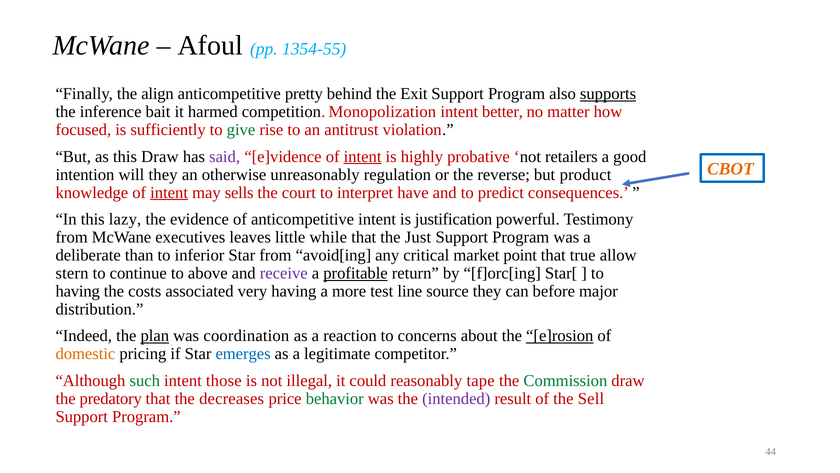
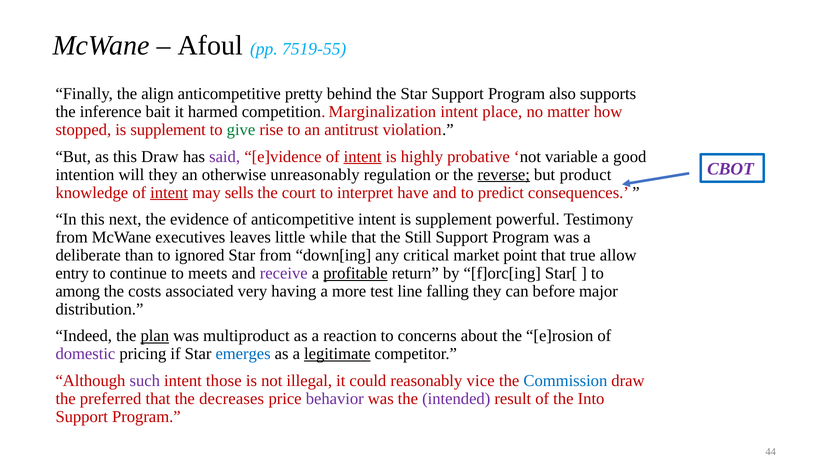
1354-55: 1354-55 -> 7519-55
the Exit: Exit -> Star
supports underline: present -> none
Monopolization: Monopolization -> Marginalization
better: better -> place
focused: focused -> stopped
sufficiently at (168, 130): sufficiently -> supplement
retailers: retailers -> variable
CBOT colour: orange -> purple
reverse underline: none -> present
lazy: lazy -> next
intent is justification: justification -> supplement
Just: Just -> Still
inferior: inferior -> ignored
avoid[ing: avoid[ing -> down[ing
stern: stern -> entry
above: above -> meets
having at (78, 291): having -> among
source: source -> falling
coordination: coordination -> multiproduct
e]rosion underline: present -> none
domestic colour: orange -> purple
legitimate underline: none -> present
such colour: green -> purple
tape: tape -> vice
Commission colour: green -> blue
predatory: predatory -> preferred
behavior colour: green -> purple
Sell: Sell -> Into
